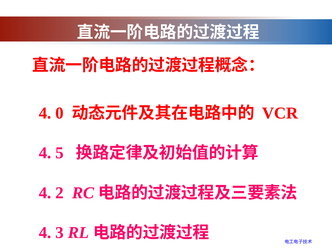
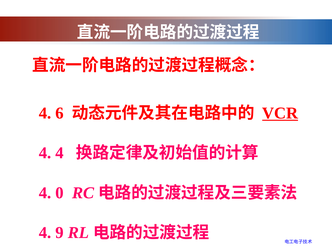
0: 0 -> 6
VCR underline: none -> present
4 5: 5 -> 4
2: 2 -> 0
3: 3 -> 9
